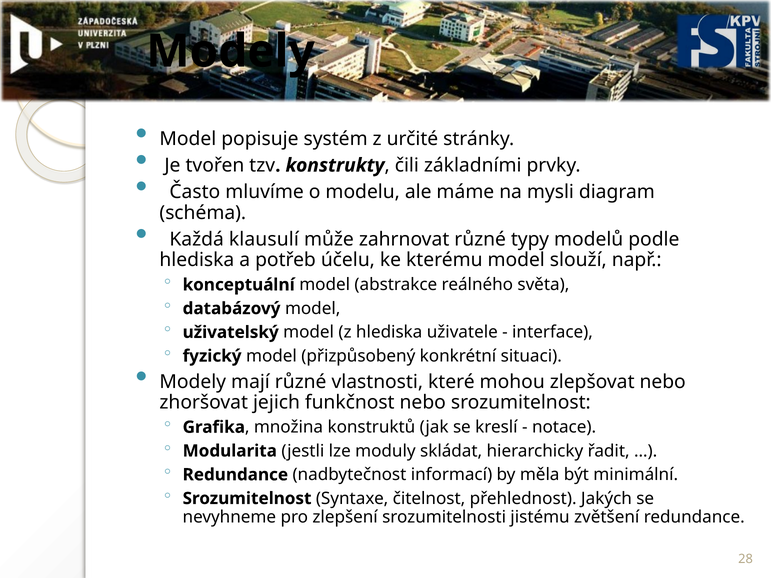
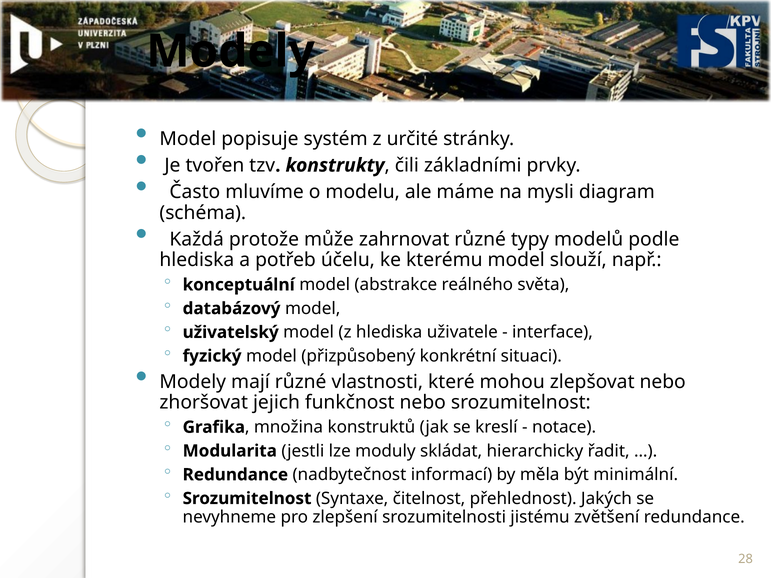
klausulí: klausulí -> protože
